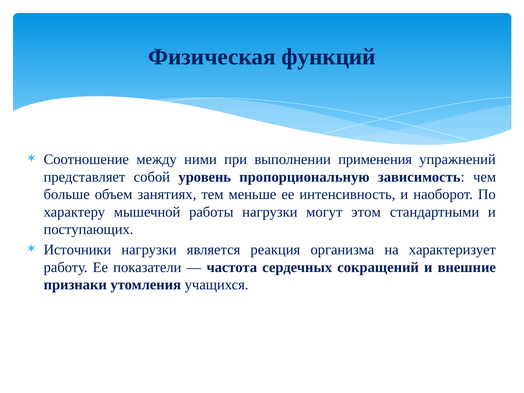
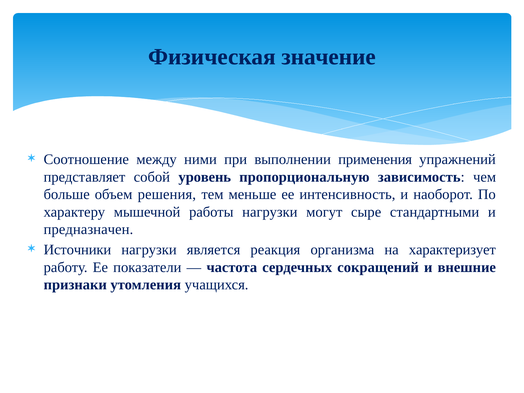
функций: функций -> значение
занятиях: занятиях -> решения
этом: этом -> сыре
поступающих: поступающих -> предназначен
